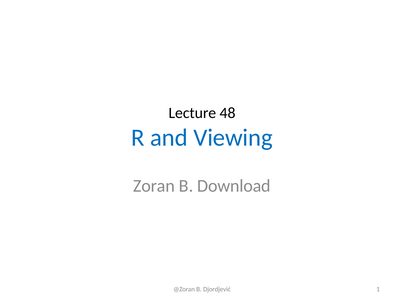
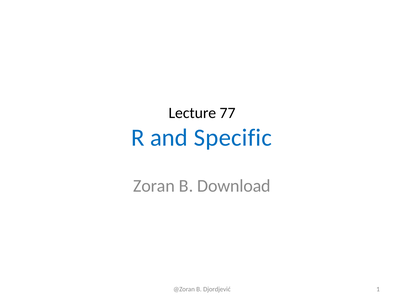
48: 48 -> 77
Viewing: Viewing -> Specific
